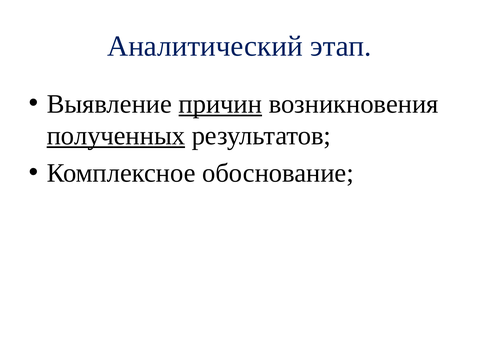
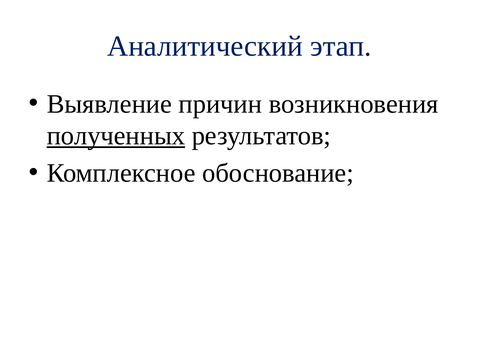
причин underline: present -> none
